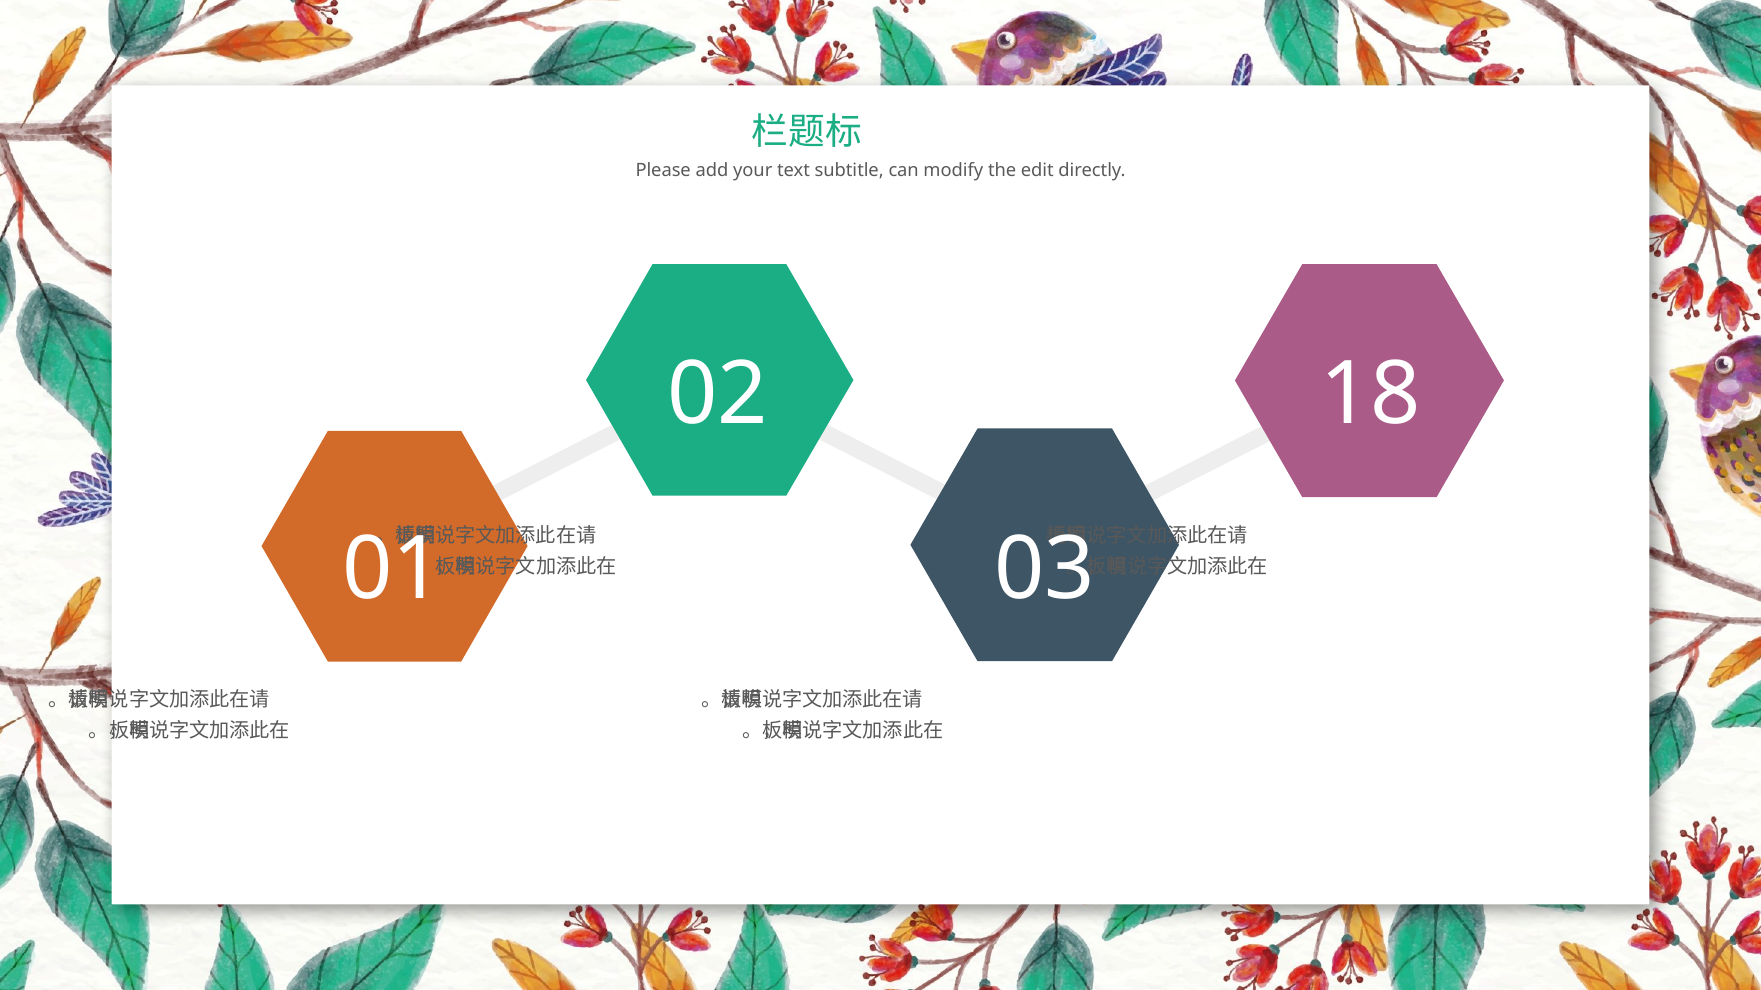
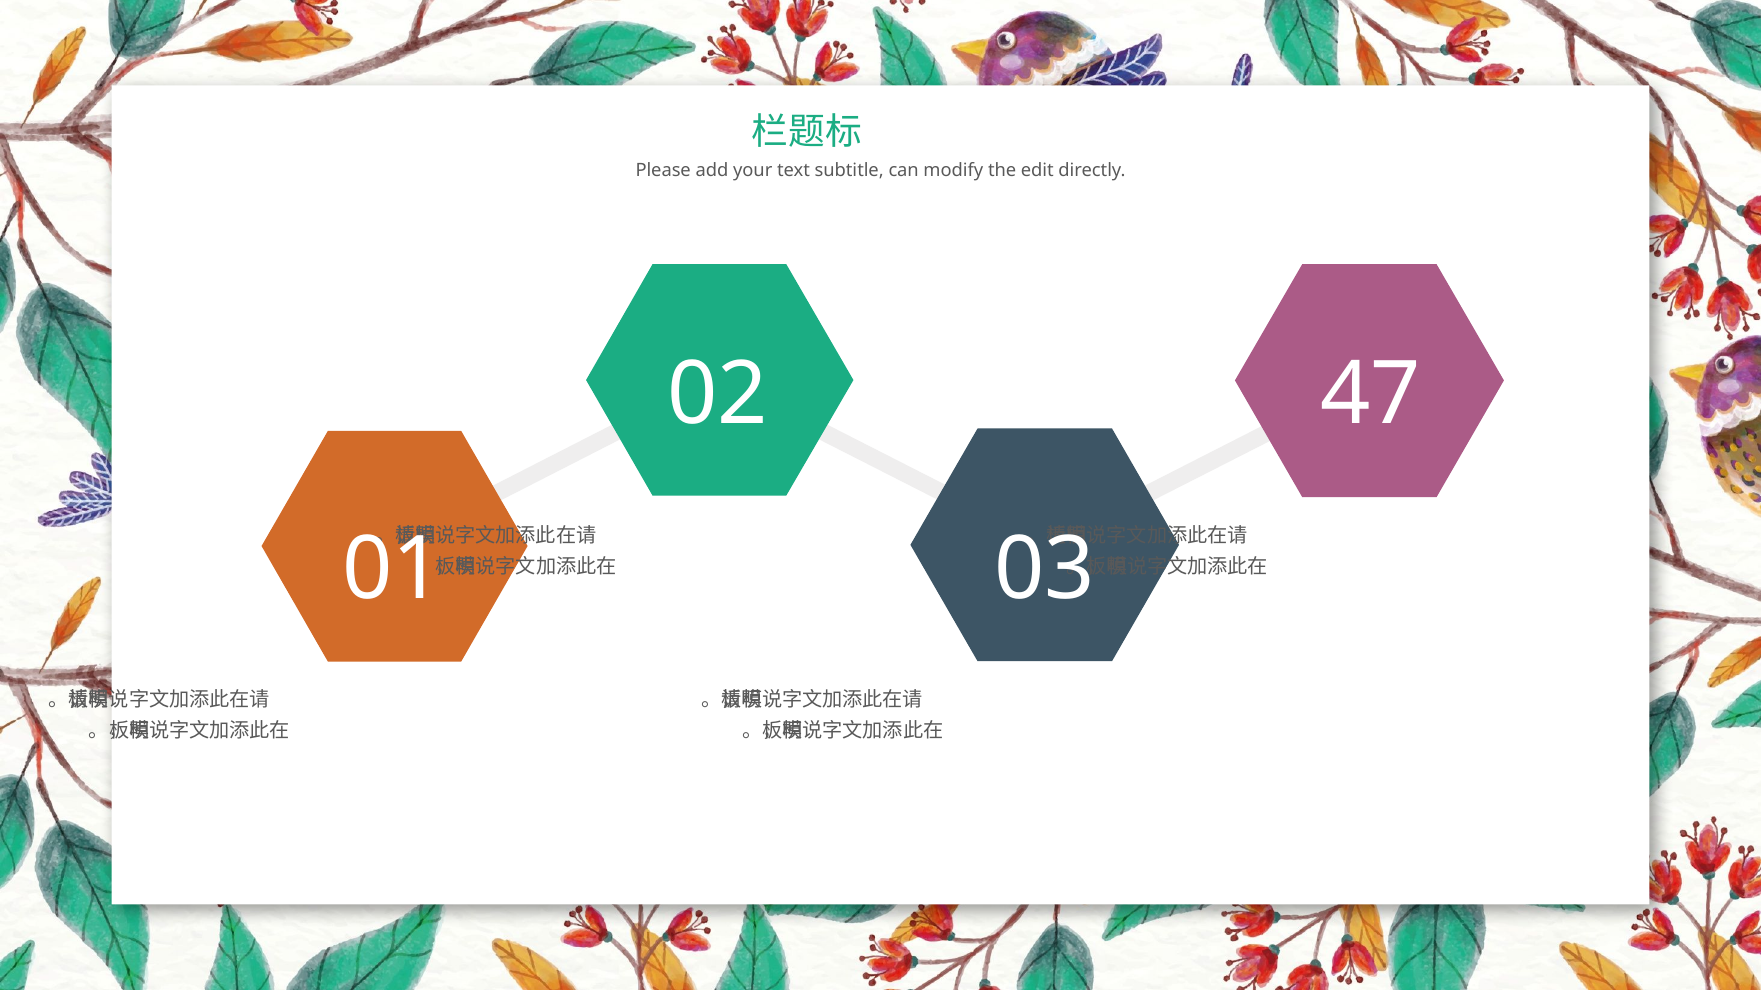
18: 18 -> 47
